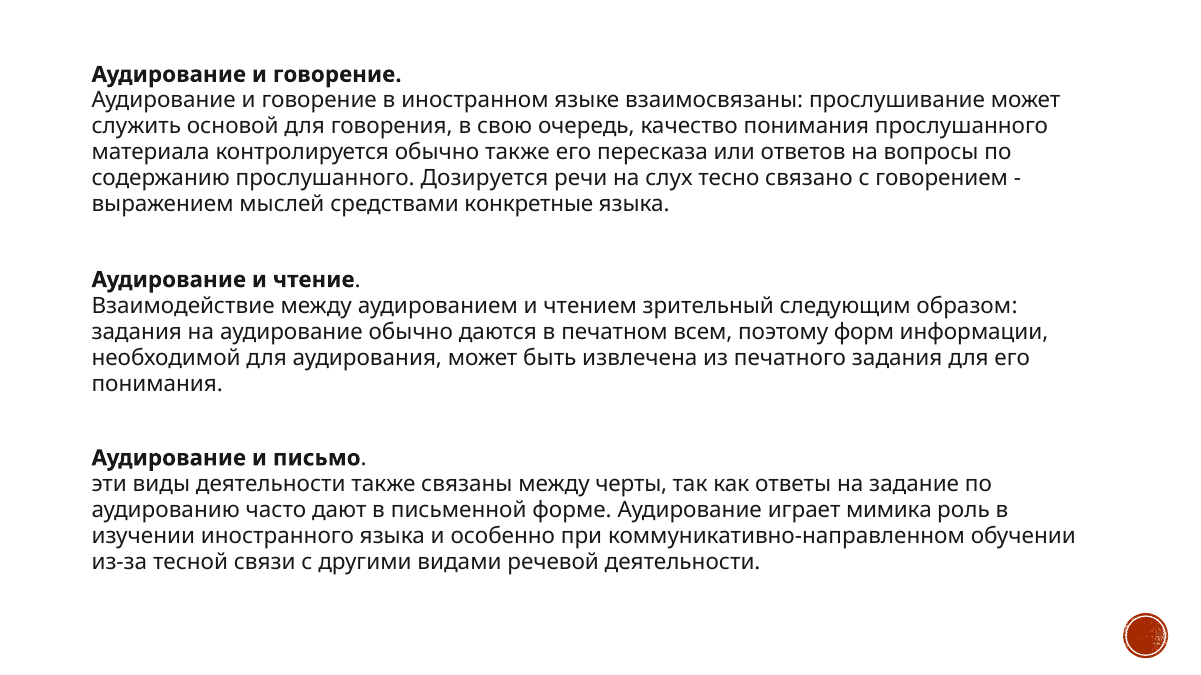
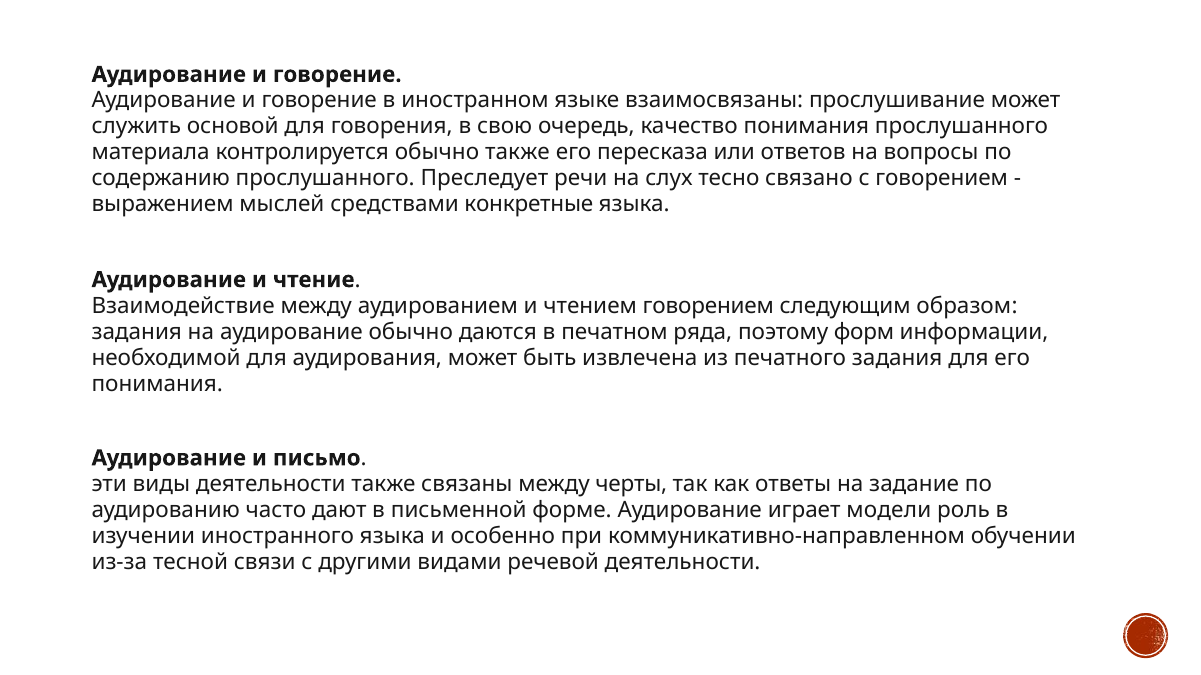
Дозируется: Дозируется -> Преследует
чтением зрительный: зрительный -> говорением
всем: всем -> ряда
мимика: мимика -> модели
